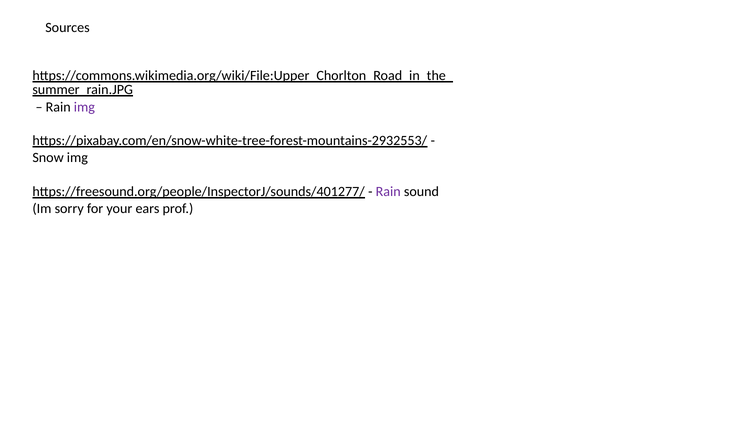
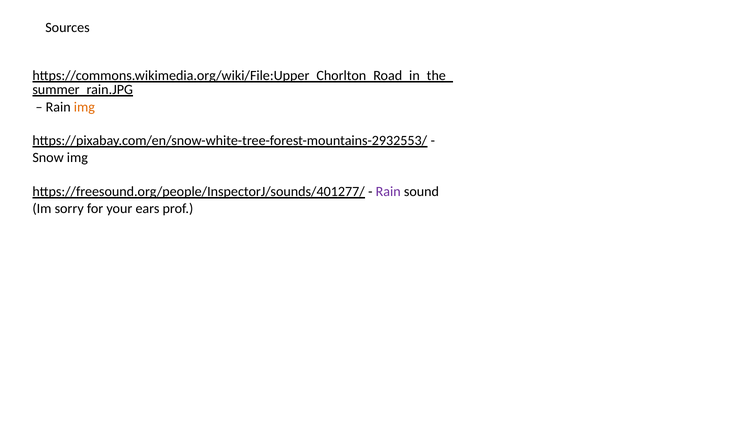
img at (84, 107) colour: purple -> orange
